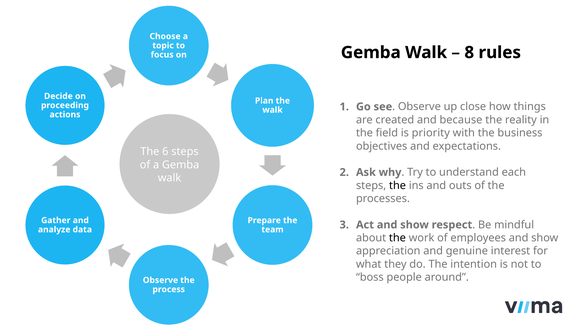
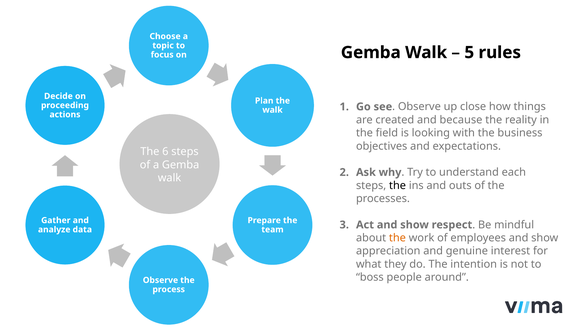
8: 8 -> 5
priority: priority -> looking
the at (397, 238) colour: black -> orange
